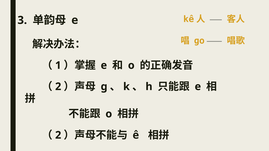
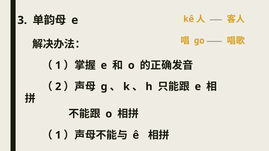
2 at (58, 135): 2 -> 1
